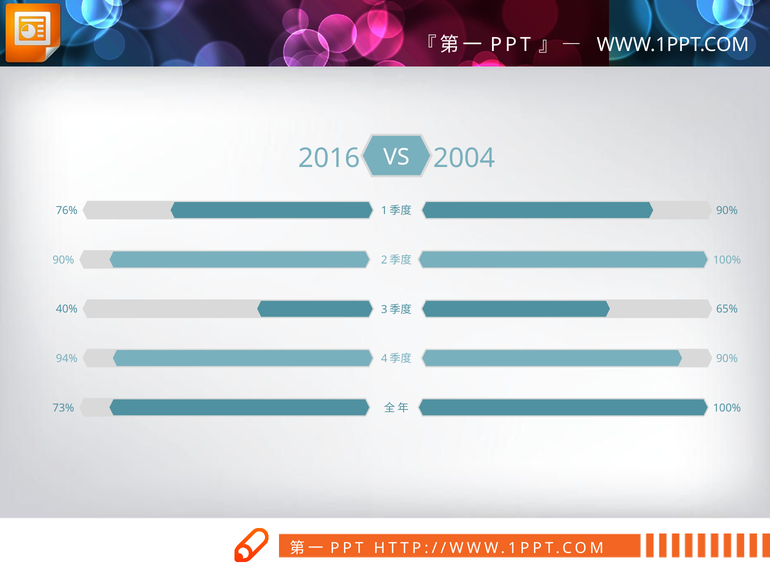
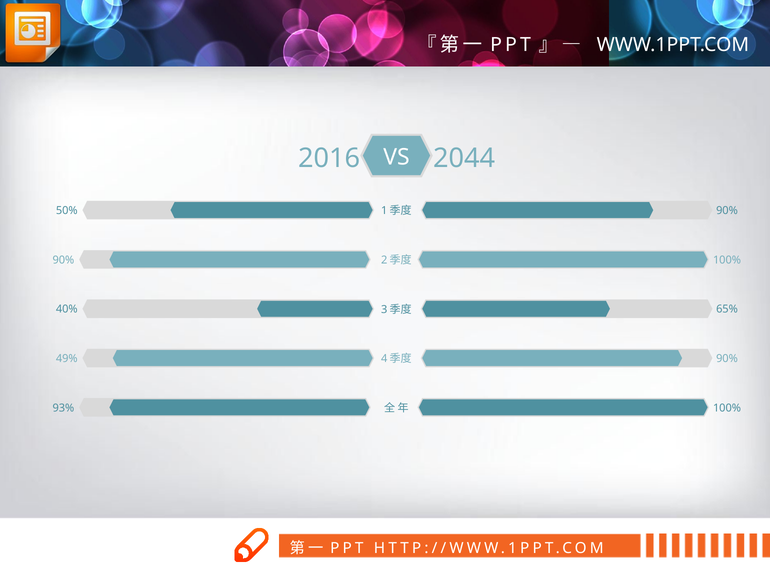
2004: 2004 -> 2044
76%: 76% -> 50%
94%: 94% -> 49%
73%: 73% -> 93%
